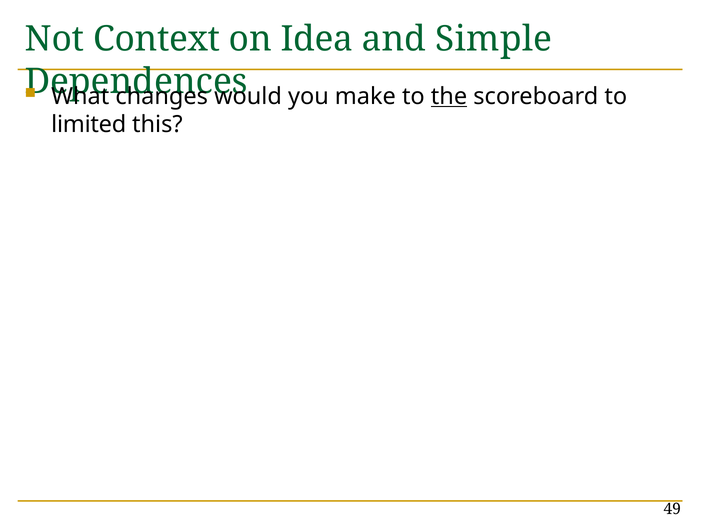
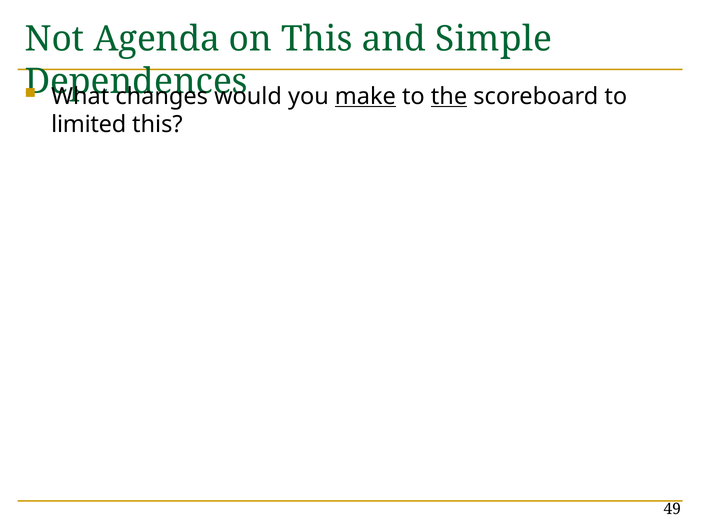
Context: Context -> Agenda
on Idea: Idea -> This
make underline: none -> present
